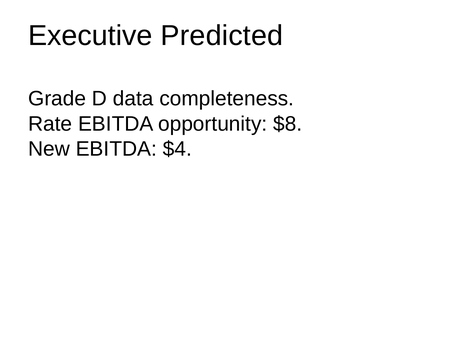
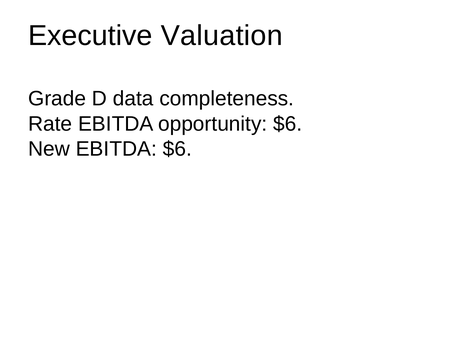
Predicted: Predicted -> Valuation
opportunity $8: $8 -> $6
EBITDA $4: $4 -> $6
